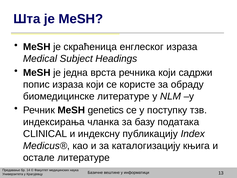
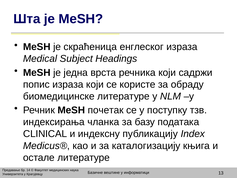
genetics: genetics -> почетак
